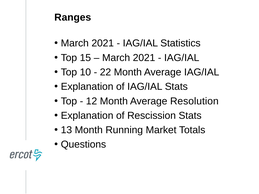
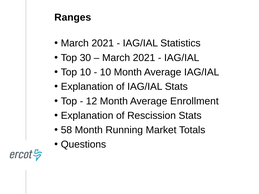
15: 15 -> 30
22 at (105, 72): 22 -> 10
Resolution: Resolution -> Enrollment
13: 13 -> 58
